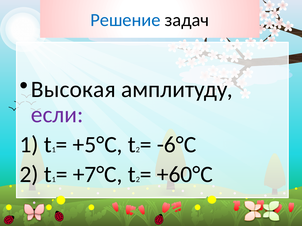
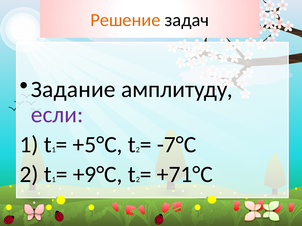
Решение colour: blue -> orange
Высокая: Высокая -> Задание
-6°C: -6°C -> -7°C
+7°C: +7°C -> +9°C
+60°C: +60°C -> +71°C
